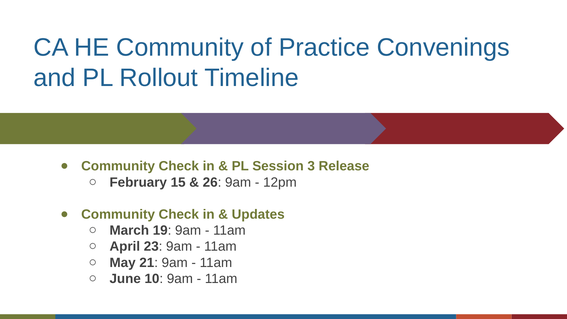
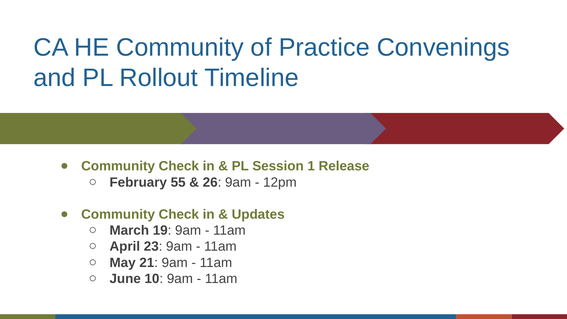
3: 3 -> 1
15: 15 -> 55
